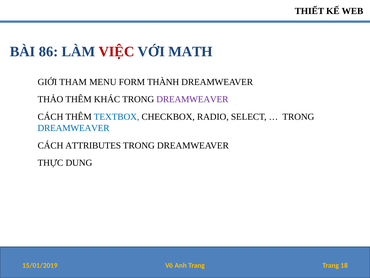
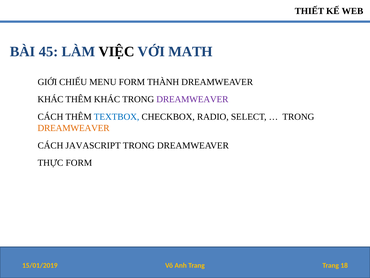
86: 86 -> 45
VIỆC colour: red -> black
THAM: THAM -> CHIẾU
THẢO at (50, 99): THẢO -> KHÁC
DREAMWEAVER at (74, 128) colour: blue -> orange
ATTRIBUTES: ATTRIBUTES -> JAVASCRIPT
THỰC DUNG: DUNG -> FORM
